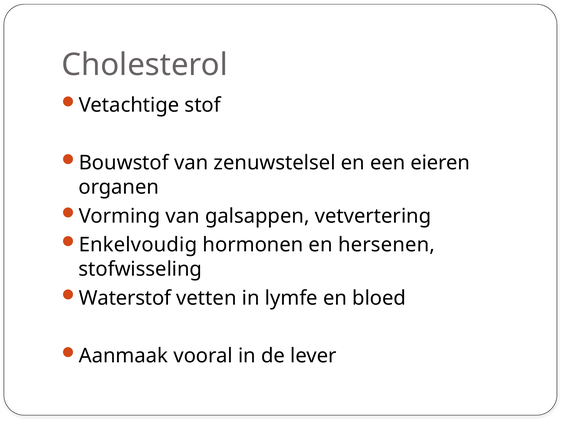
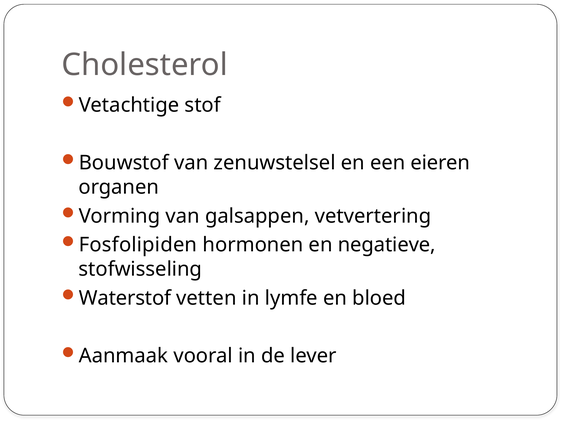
Enkelvoudig: Enkelvoudig -> Fosfolipiden
hersenen: hersenen -> negatieve
